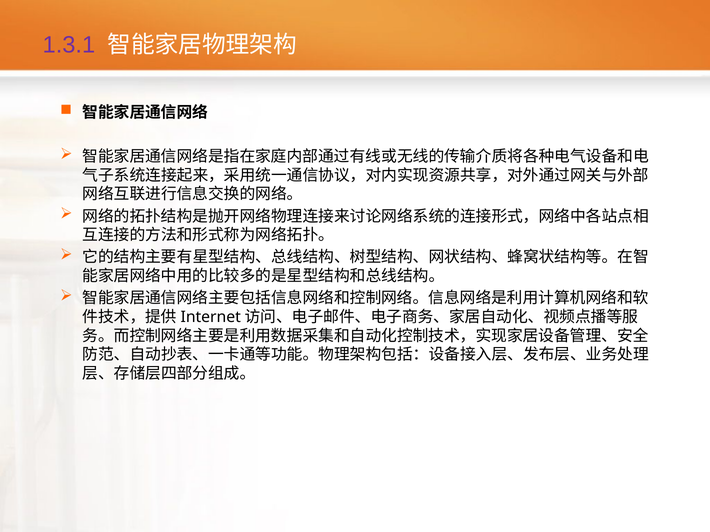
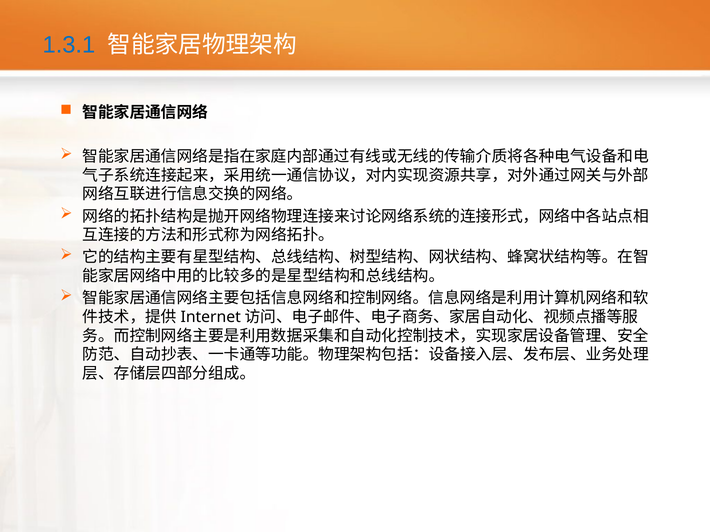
1.3.1 colour: purple -> blue
